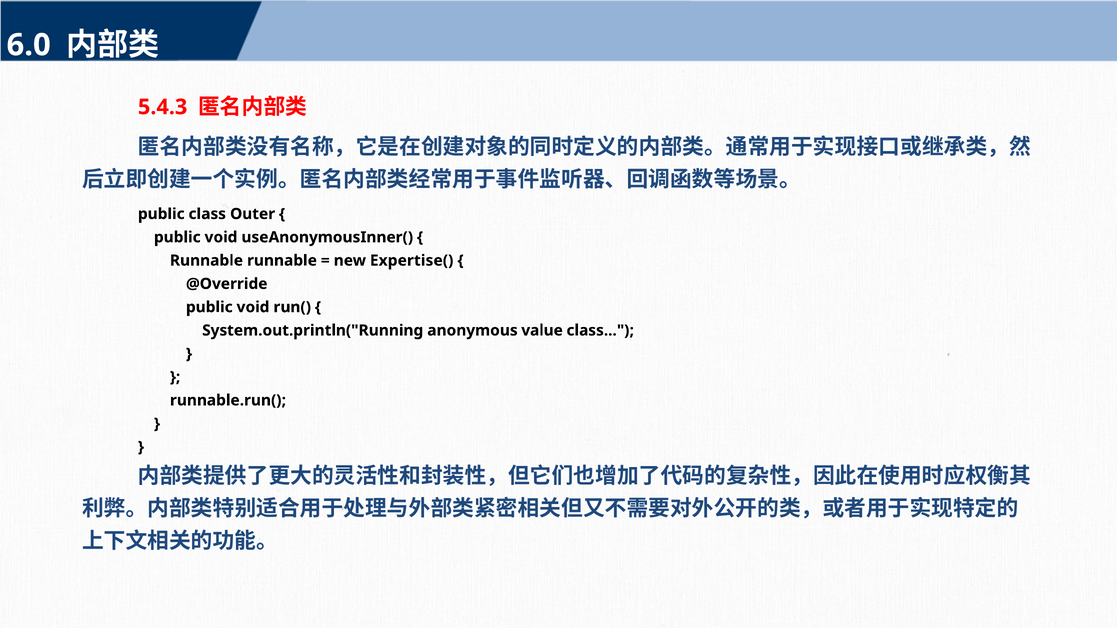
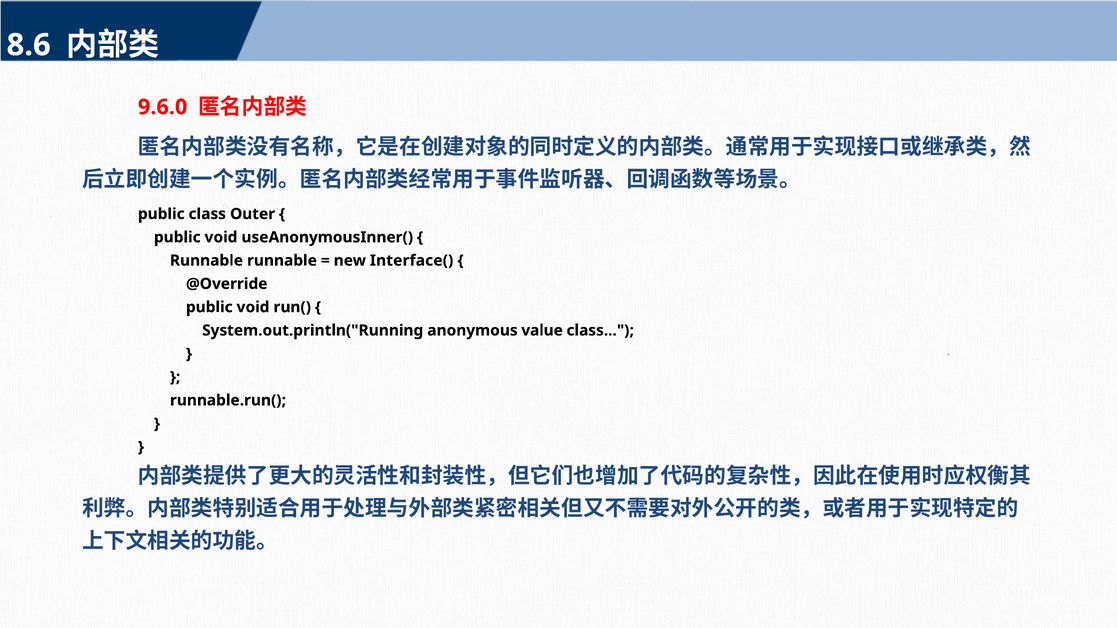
6.0: 6.0 -> 8.6
5.4.3: 5.4.3 -> 9.6.0
Expertise(: Expertise( -> Interface(
